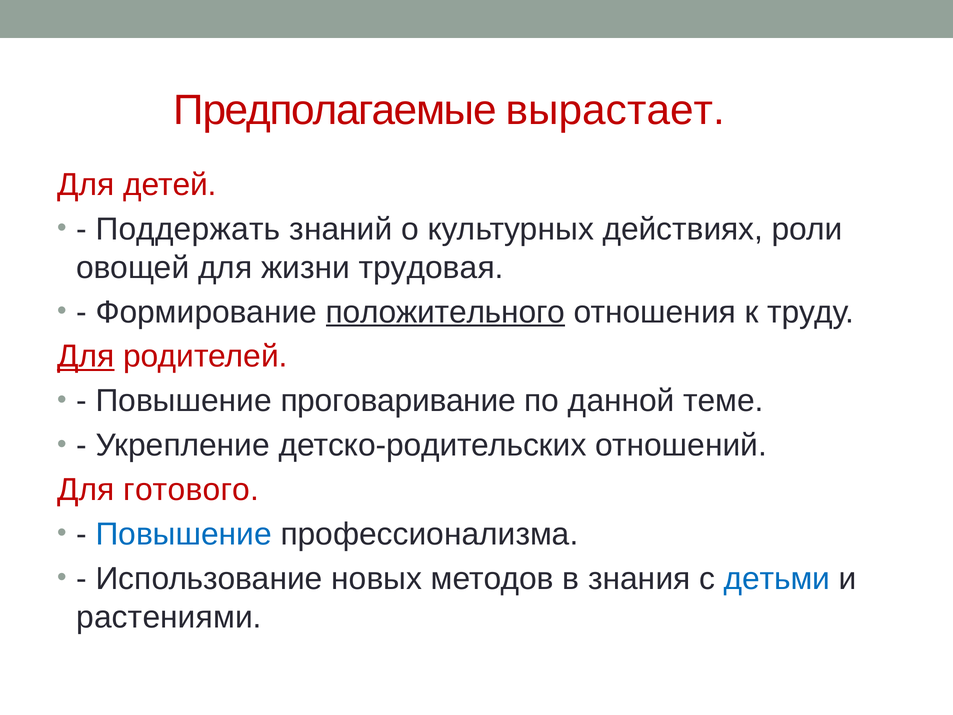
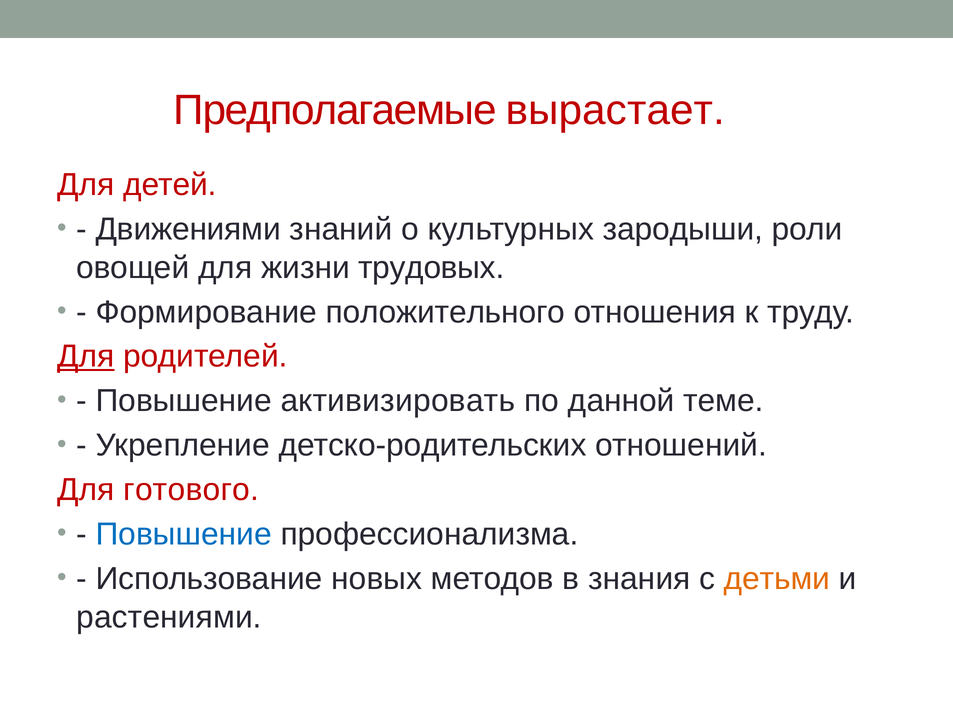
Поддержать: Поддержать -> Движениями
действиях: действиях -> зародыши
трудовая: трудовая -> трудовых
положительного underline: present -> none
проговаривание: проговаривание -> активизировать
детьми colour: blue -> orange
